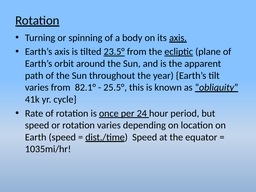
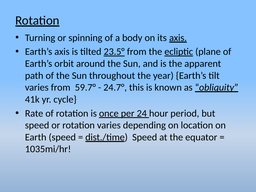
82.1°: 82.1° -> 59.7°
25.5°: 25.5° -> 24.7°
